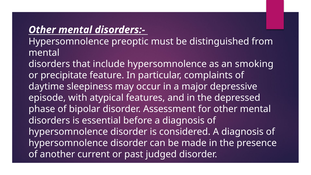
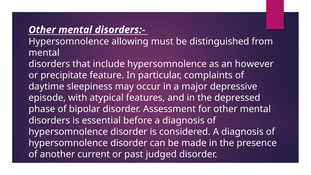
preoptic: preoptic -> allowing
smoking: smoking -> however
